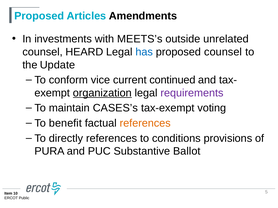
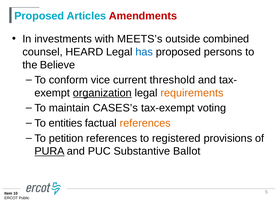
Amendments colour: black -> red
unrelated: unrelated -> combined
proposed counsel: counsel -> persons
Update: Update -> Believe
continued: continued -> threshold
requirements colour: purple -> orange
benefit: benefit -> entities
directly: directly -> petition
conditions: conditions -> registered
PURA underline: none -> present
